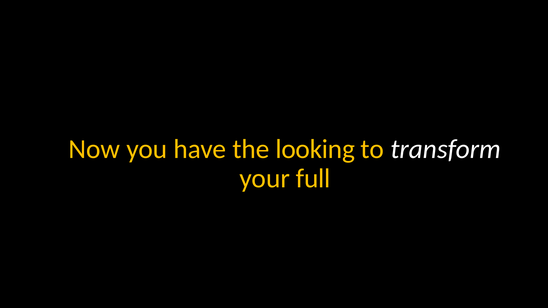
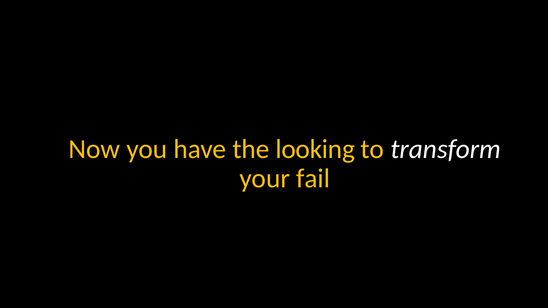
full: full -> fail
